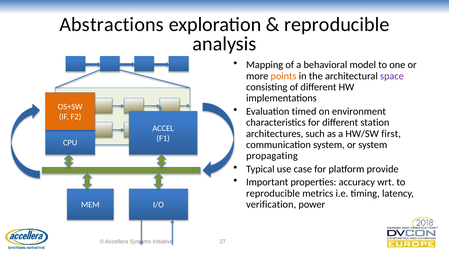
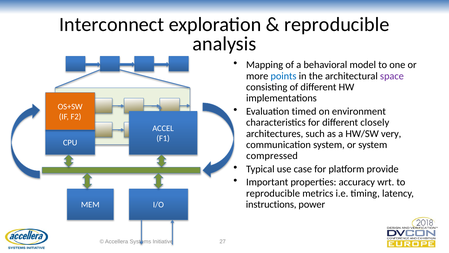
Abstractions: Abstractions -> Interconnect
points colour: orange -> blue
station: station -> closely
first: first -> very
propagating: propagating -> compressed
verification: verification -> instructions
